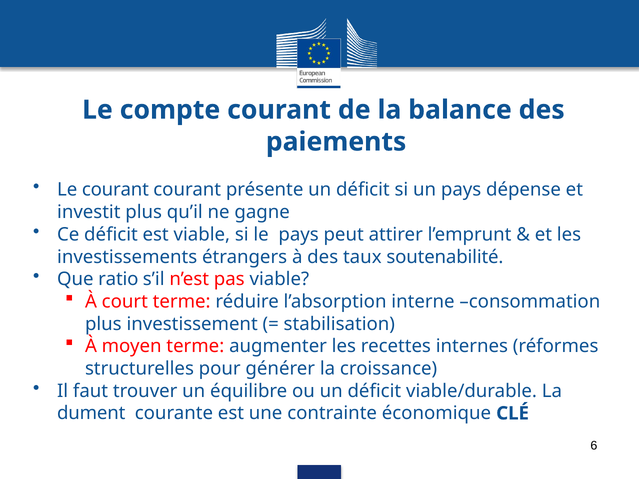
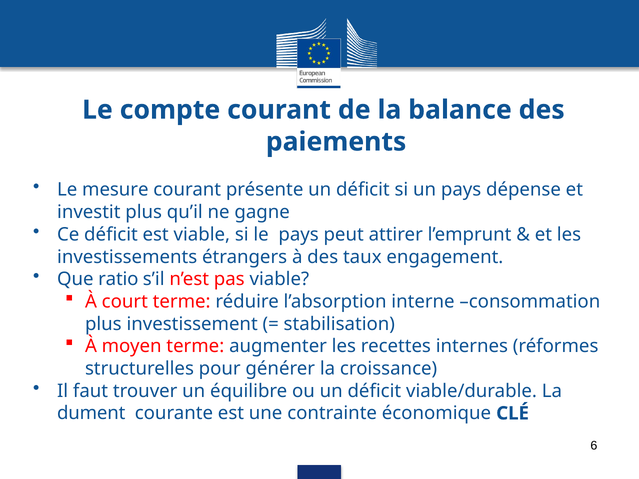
Le courant: courant -> mesure
soutenabilité: soutenabilité -> engagement
